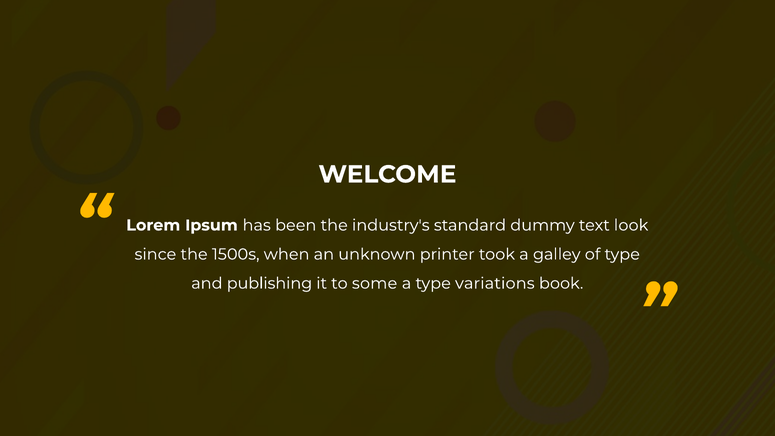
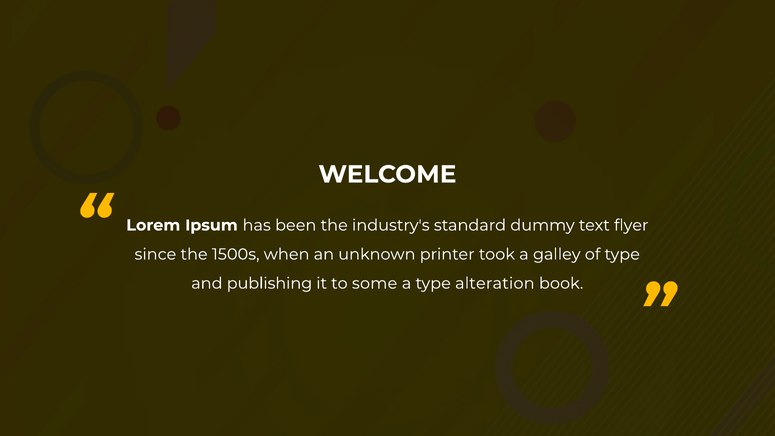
look: look -> flyer
variations: variations -> alteration
